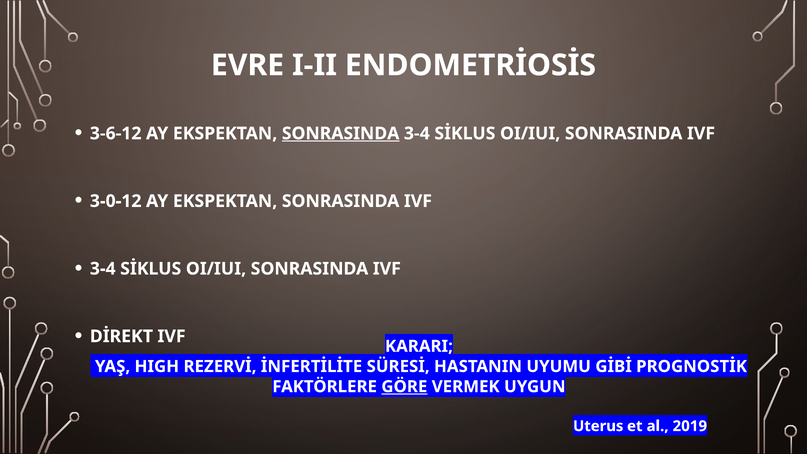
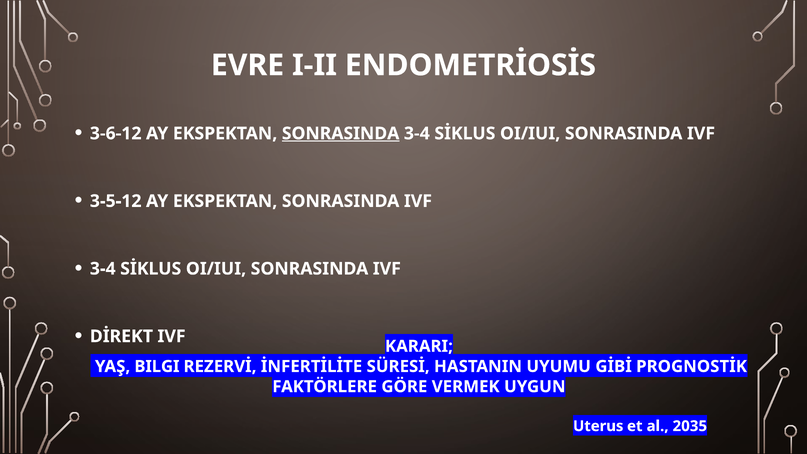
3-0-12: 3-0-12 -> 3-5-12
HIGH: HIGH -> BILGI
GÖRE underline: present -> none
2019: 2019 -> 2035
